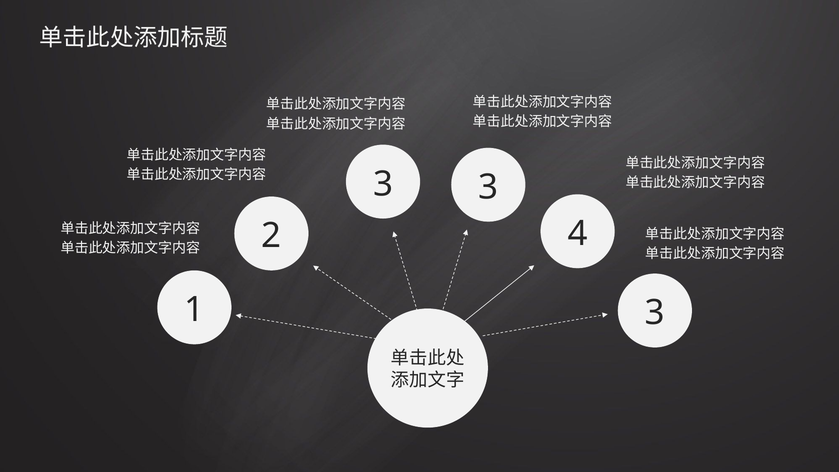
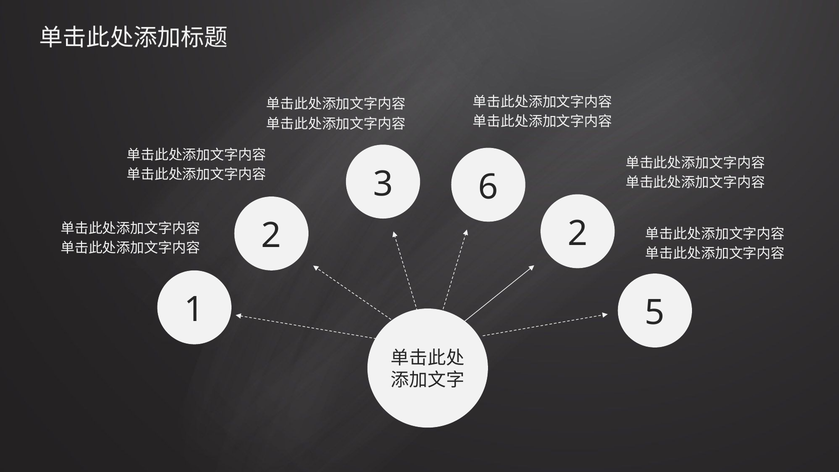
3 3: 3 -> 6
2 4: 4 -> 2
1 3: 3 -> 5
